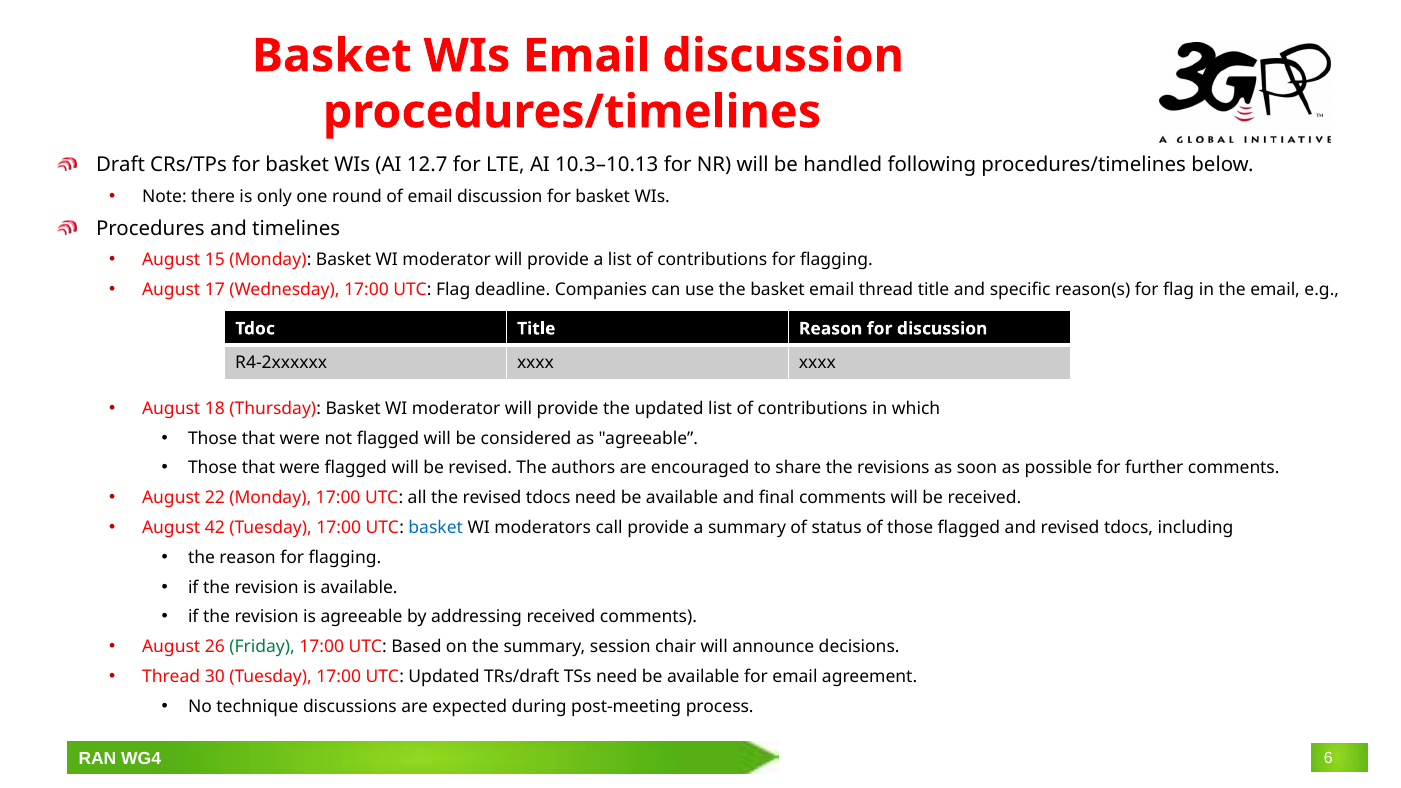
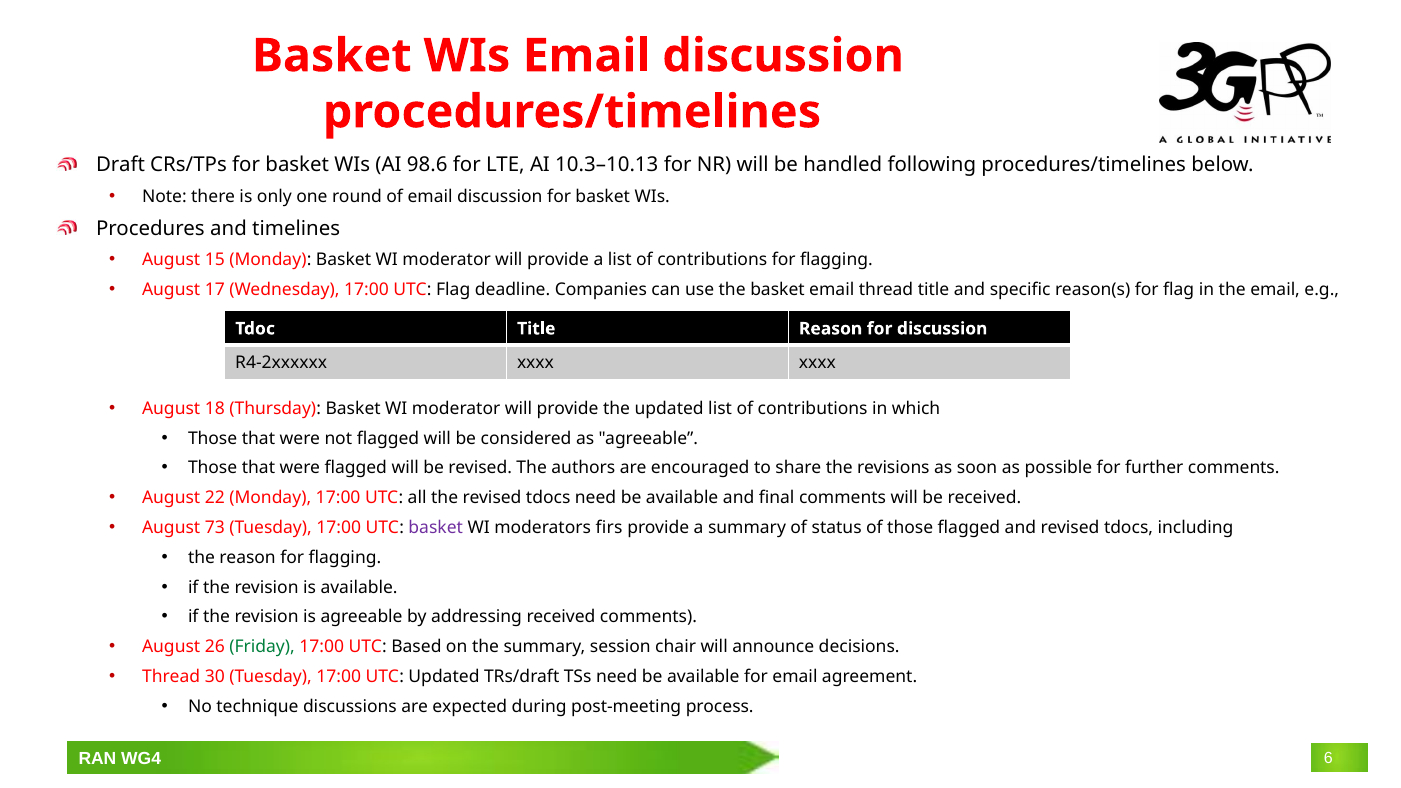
12.7: 12.7 -> 98.6
42: 42 -> 73
basket at (436, 528) colour: blue -> purple
call: call -> firs
